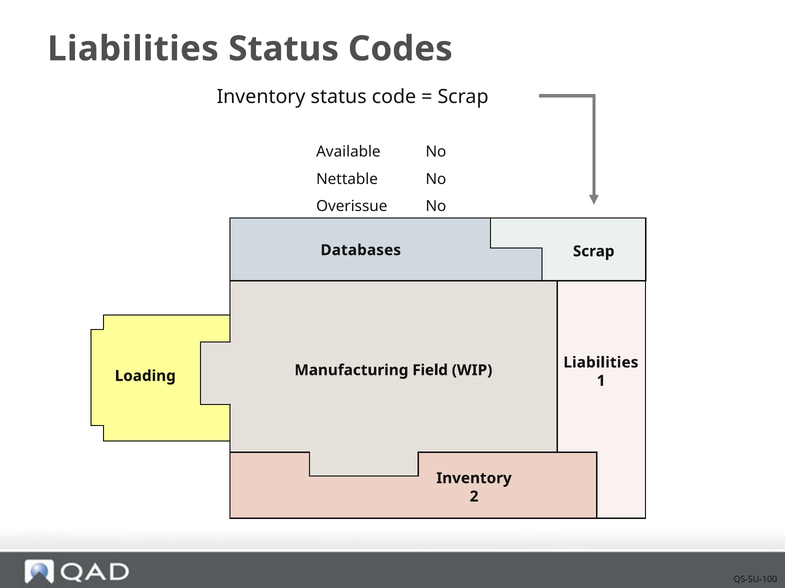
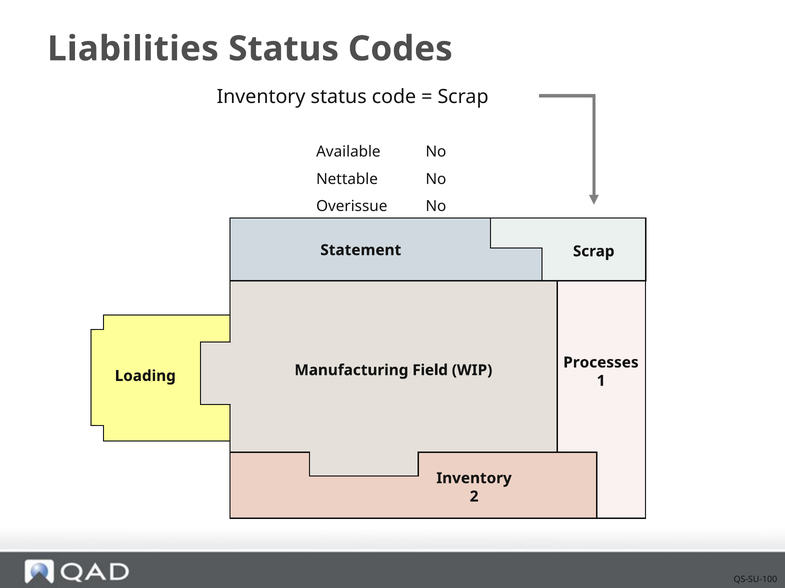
Databases: Databases -> Statement
Liabilities at (601, 363): Liabilities -> Processes
